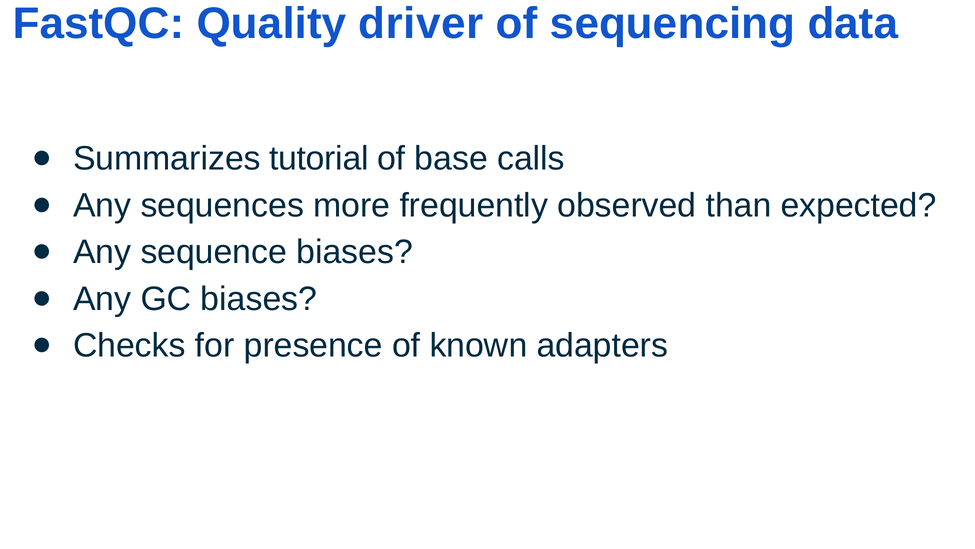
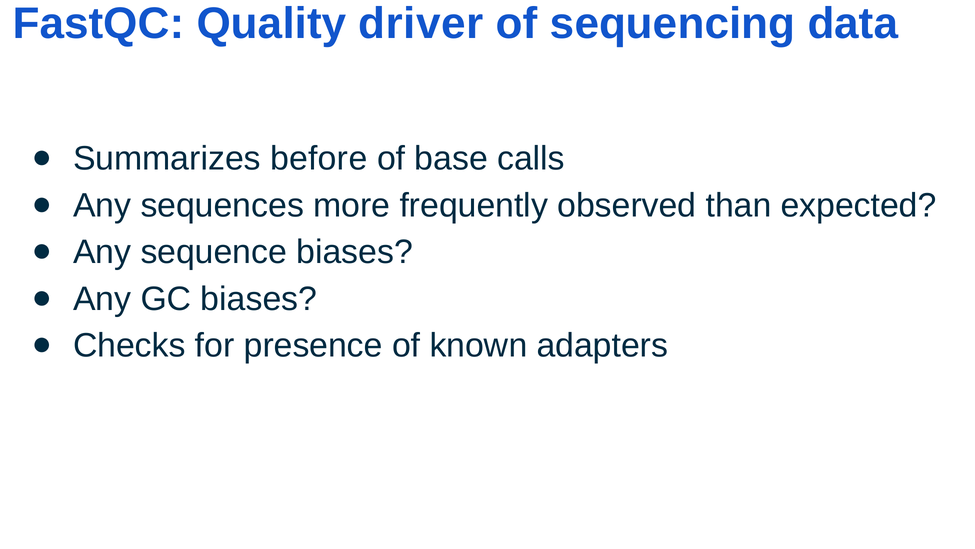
tutorial: tutorial -> before
